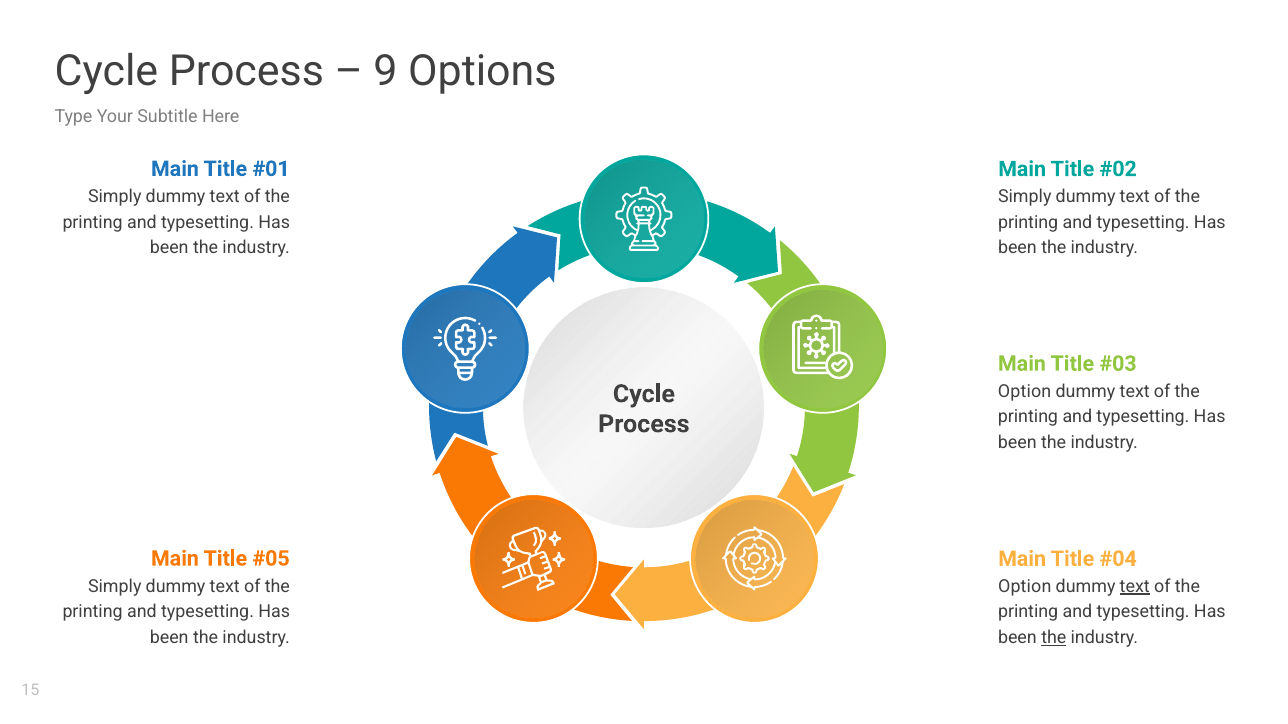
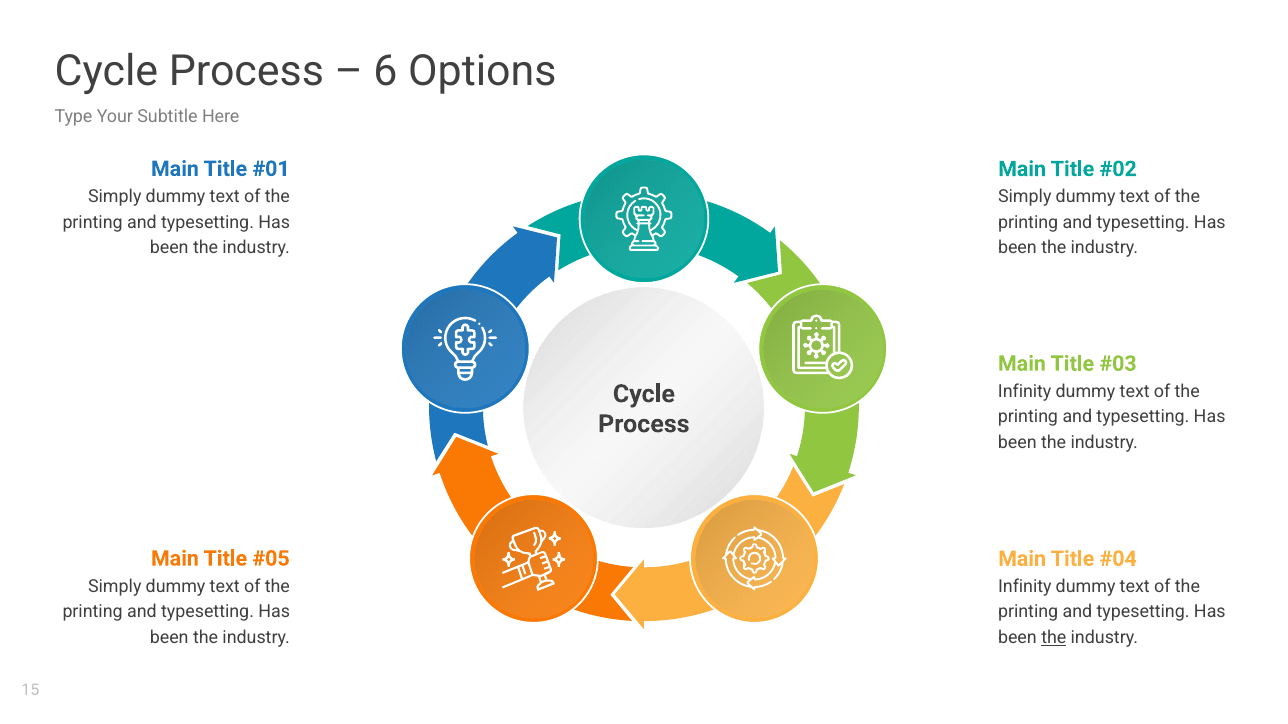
9: 9 -> 6
Option at (1025, 392): Option -> Infinity
Option at (1025, 587): Option -> Infinity
text at (1135, 587) underline: present -> none
